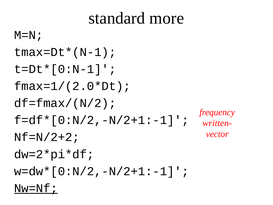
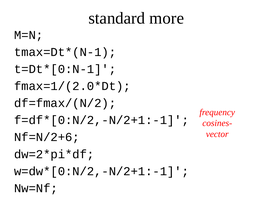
written-: written- -> cosines-
Nf=N/2+2: Nf=N/2+2 -> Nf=N/2+6
Nw=Nf underline: present -> none
